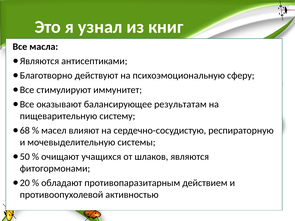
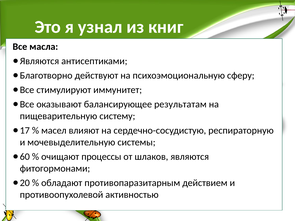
68: 68 -> 17
50: 50 -> 60
учащихся: учащихся -> процессы
